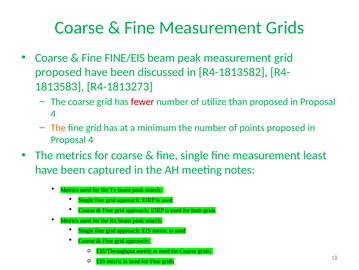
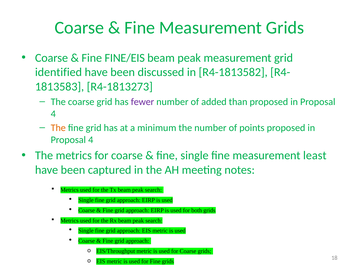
proposed at (58, 72): proposed -> identified
fewer colour: red -> purple
utilize: utilize -> added
